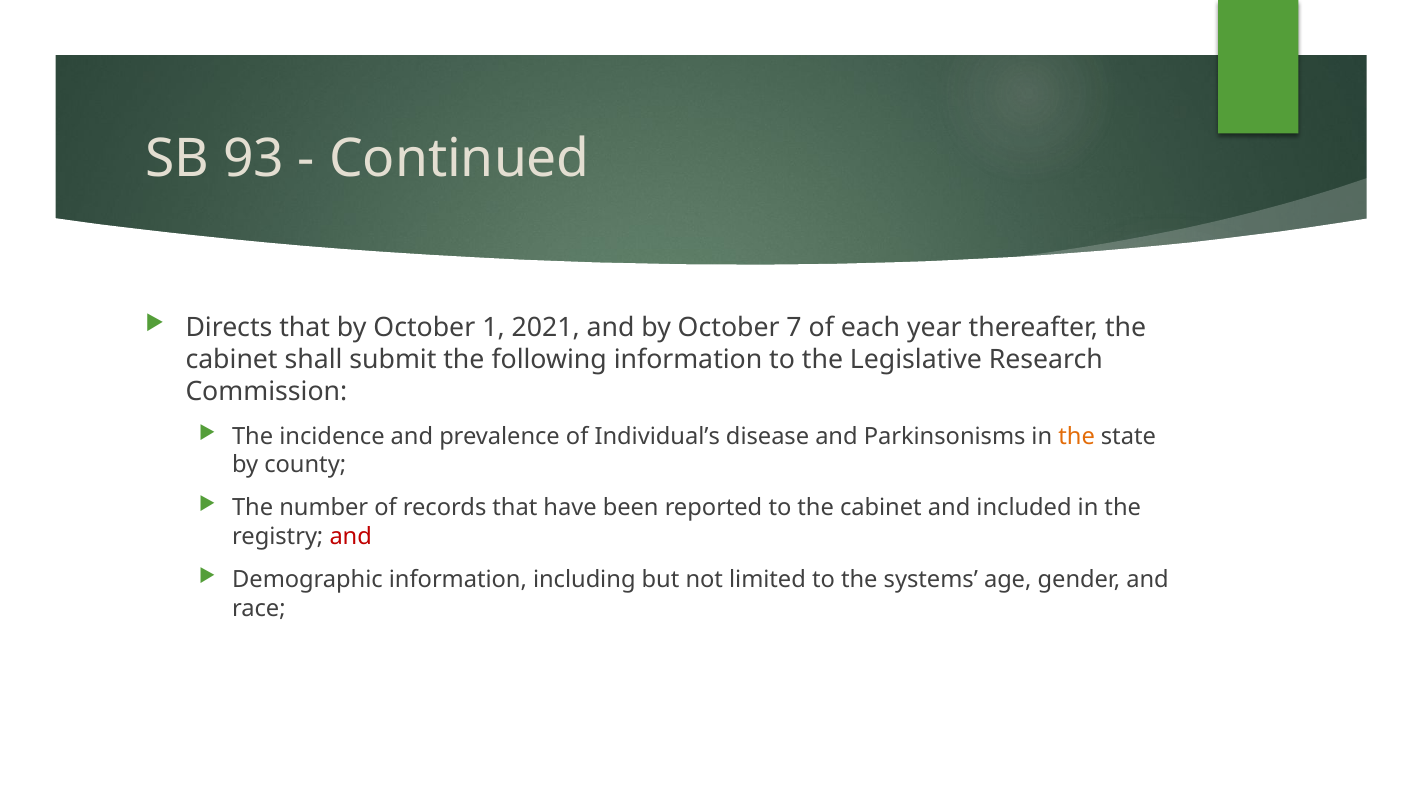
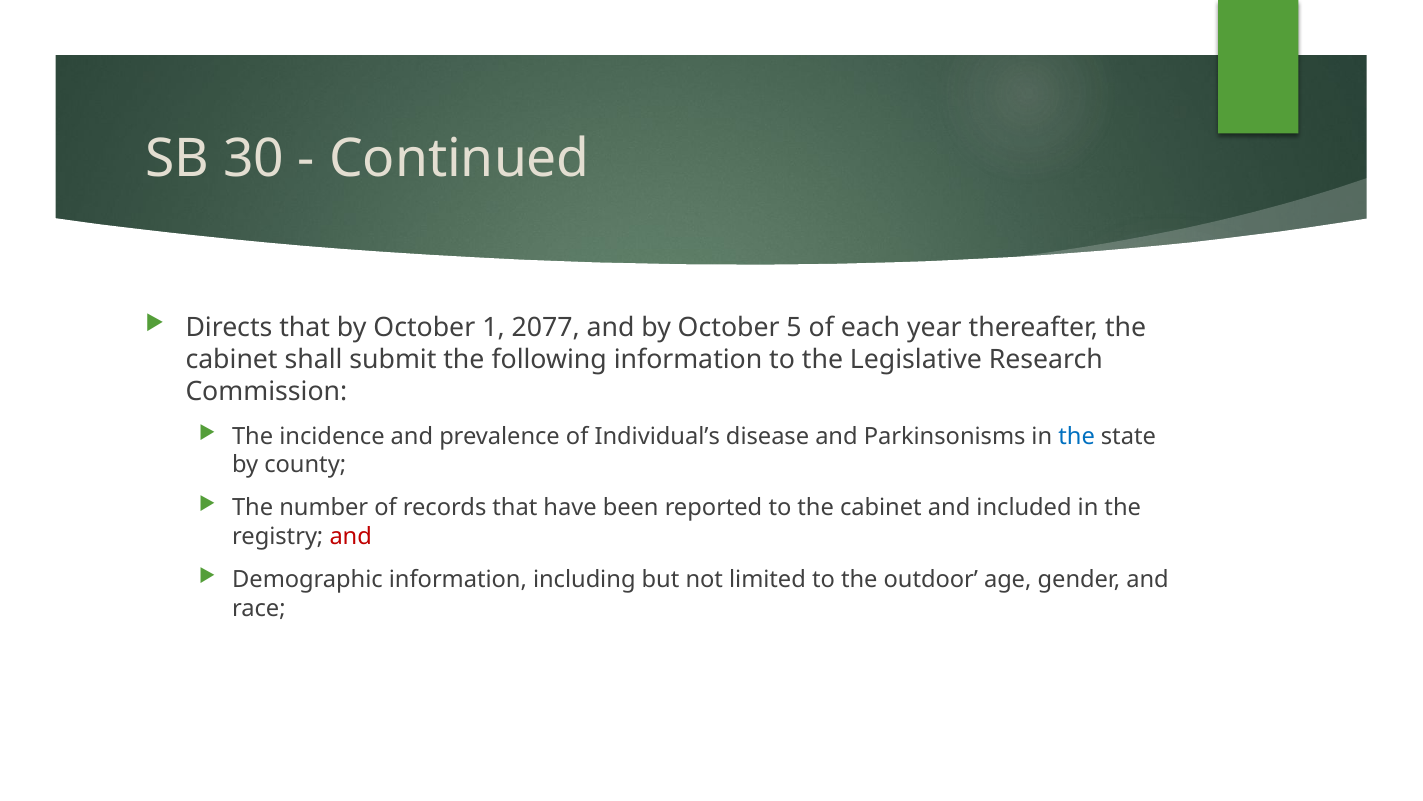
93: 93 -> 30
2021: 2021 -> 2077
7: 7 -> 5
the at (1077, 436) colour: orange -> blue
systems: systems -> outdoor
